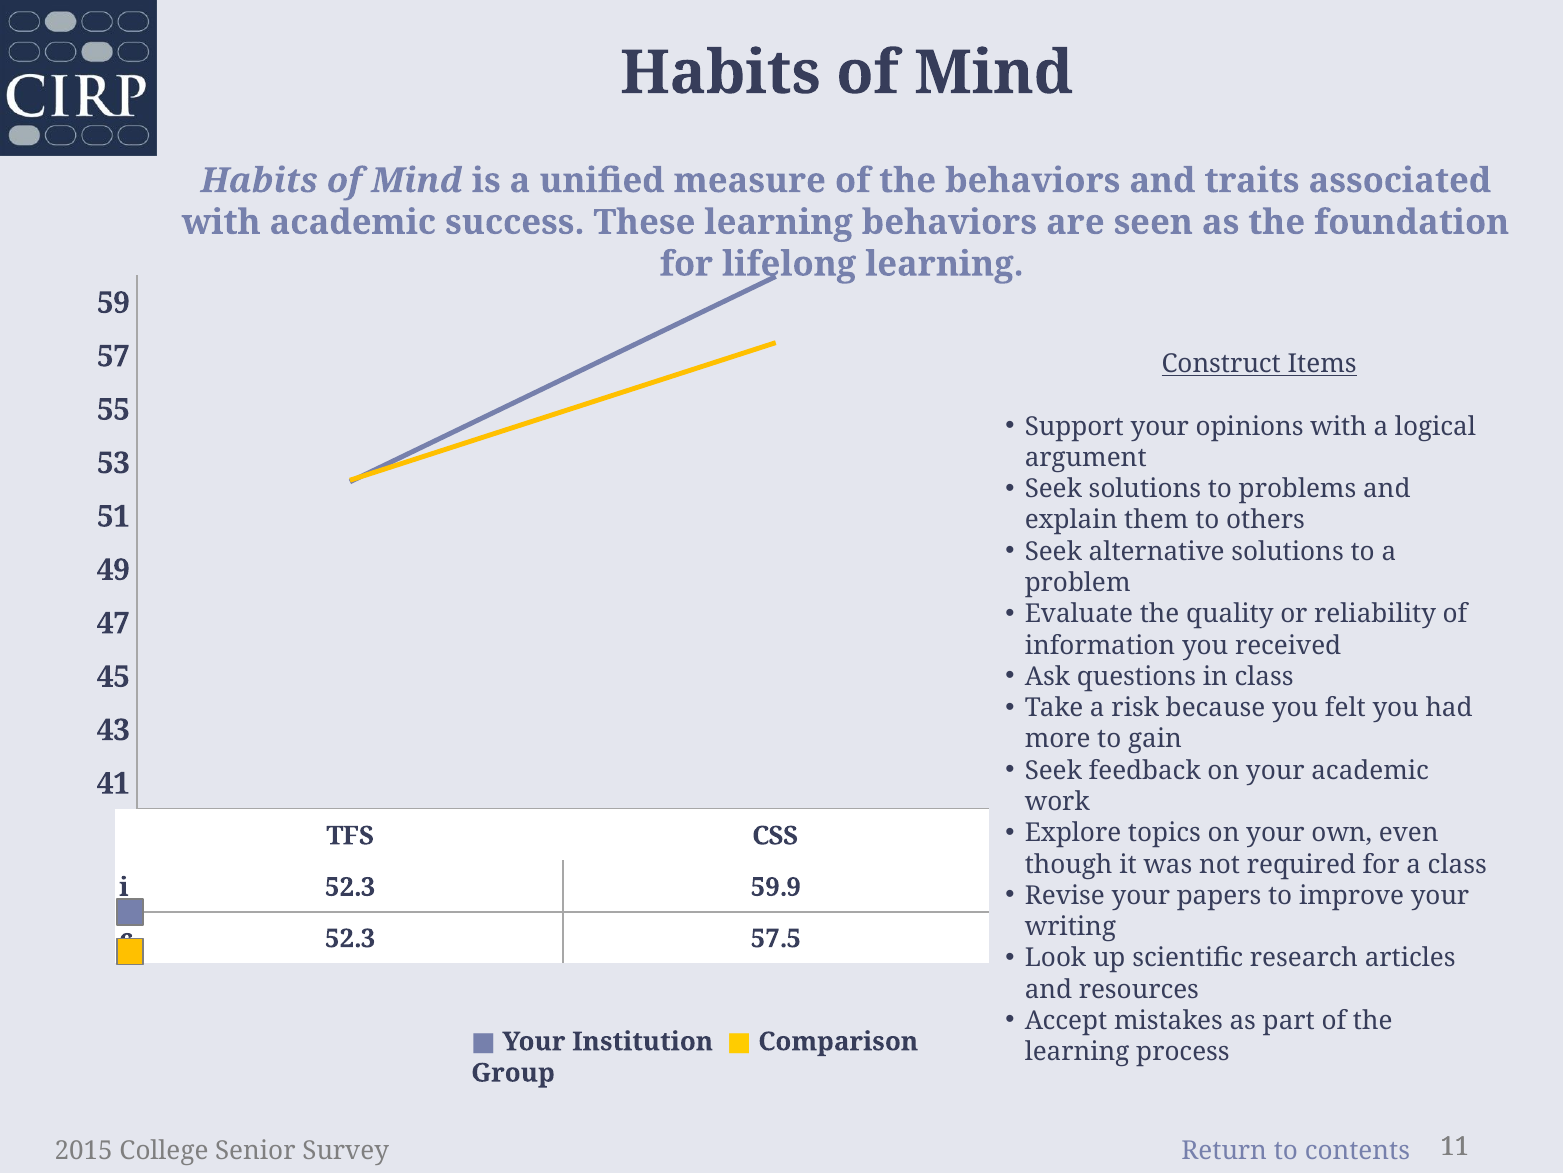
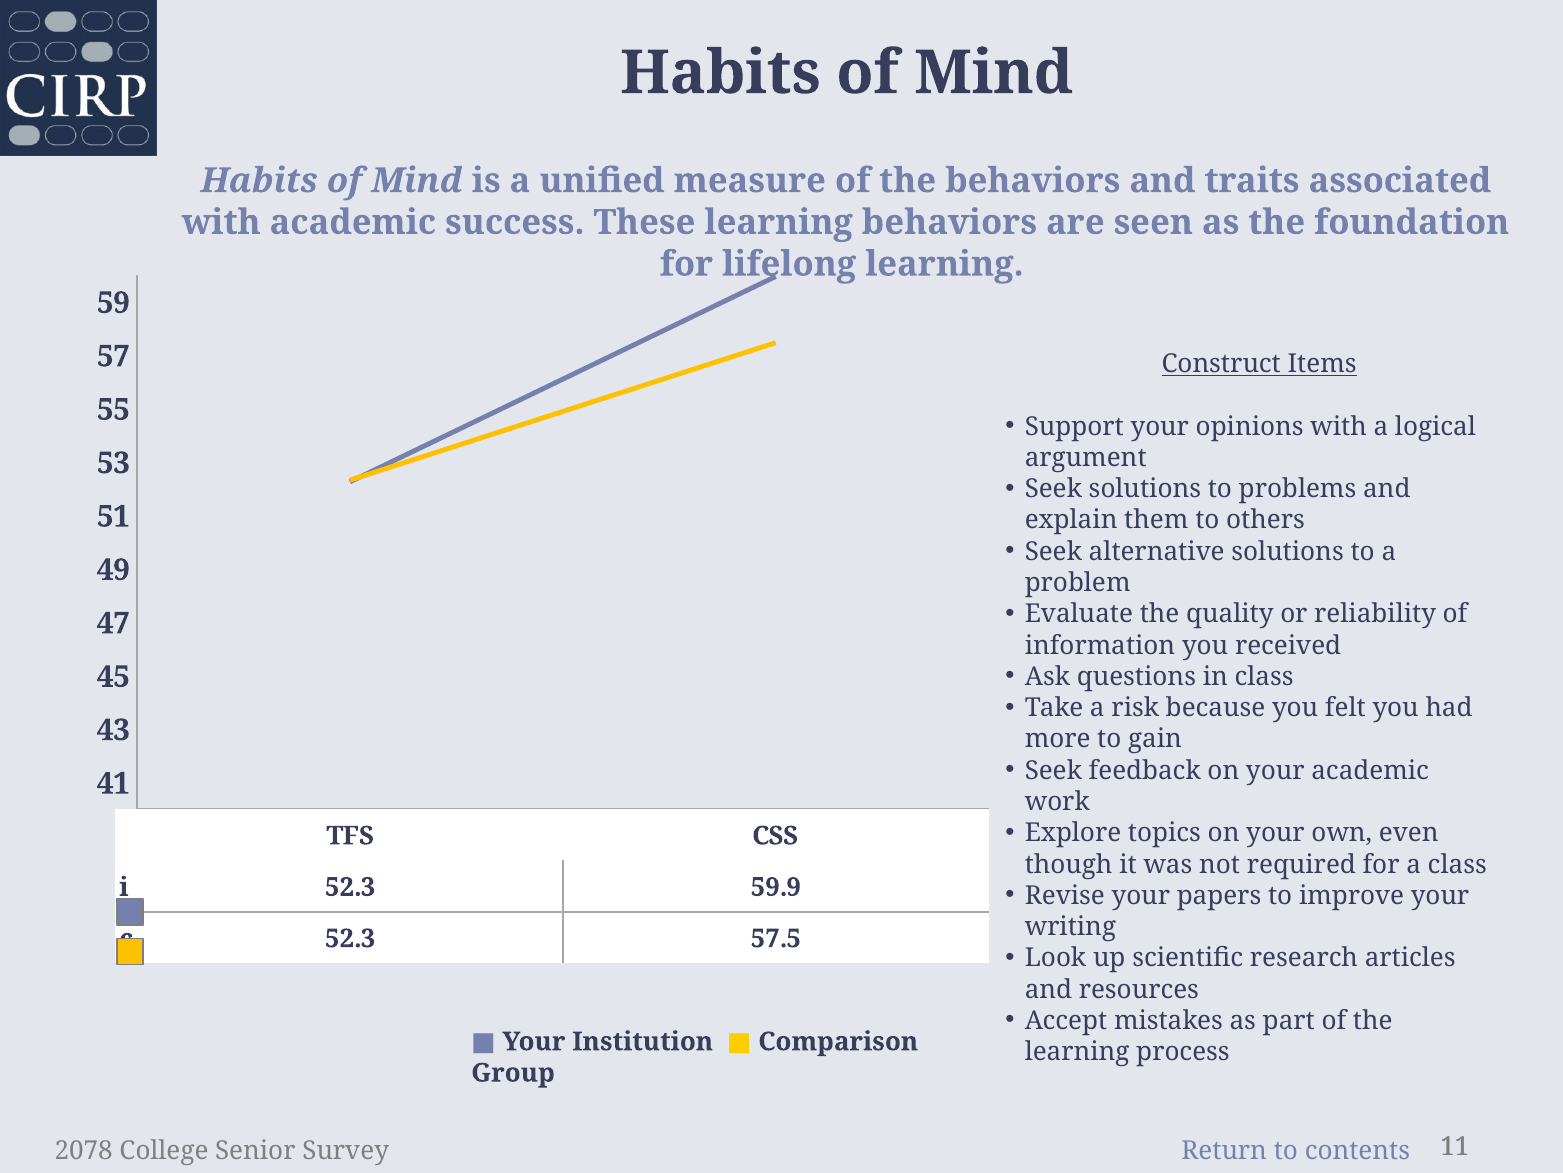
2015: 2015 -> 2078
